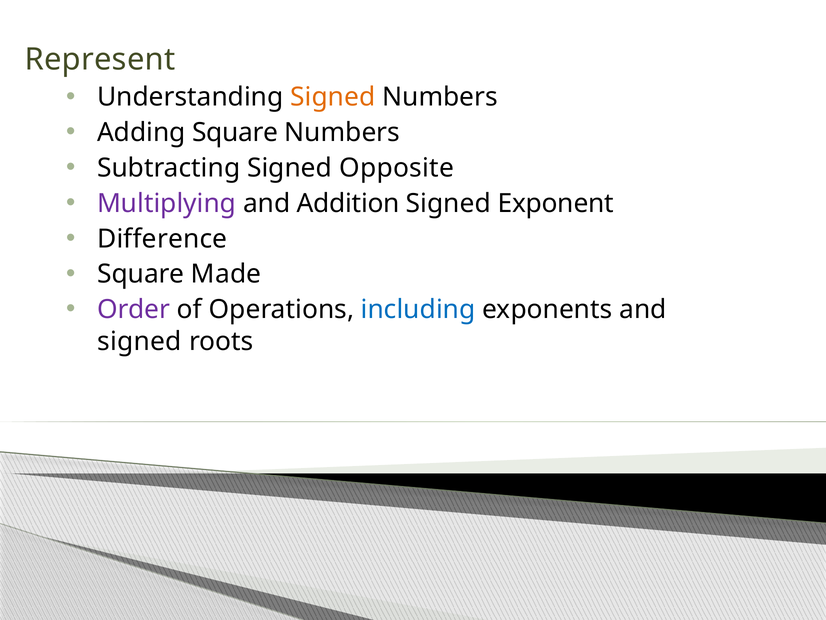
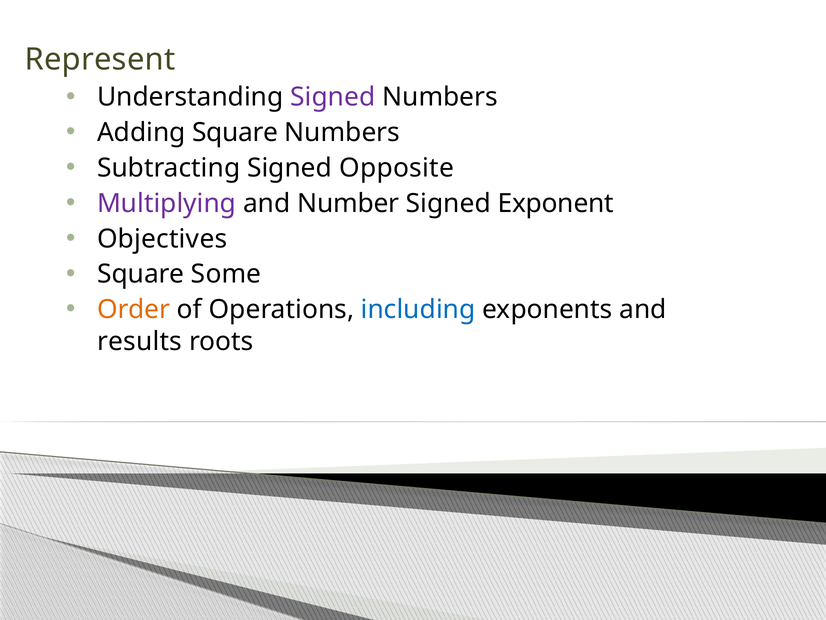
Signed at (333, 97) colour: orange -> purple
Addition: Addition -> Number
Difference: Difference -> Objectives
Made: Made -> Some
Order colour: purple -> orange
signed at (139, 341): signed -> results
